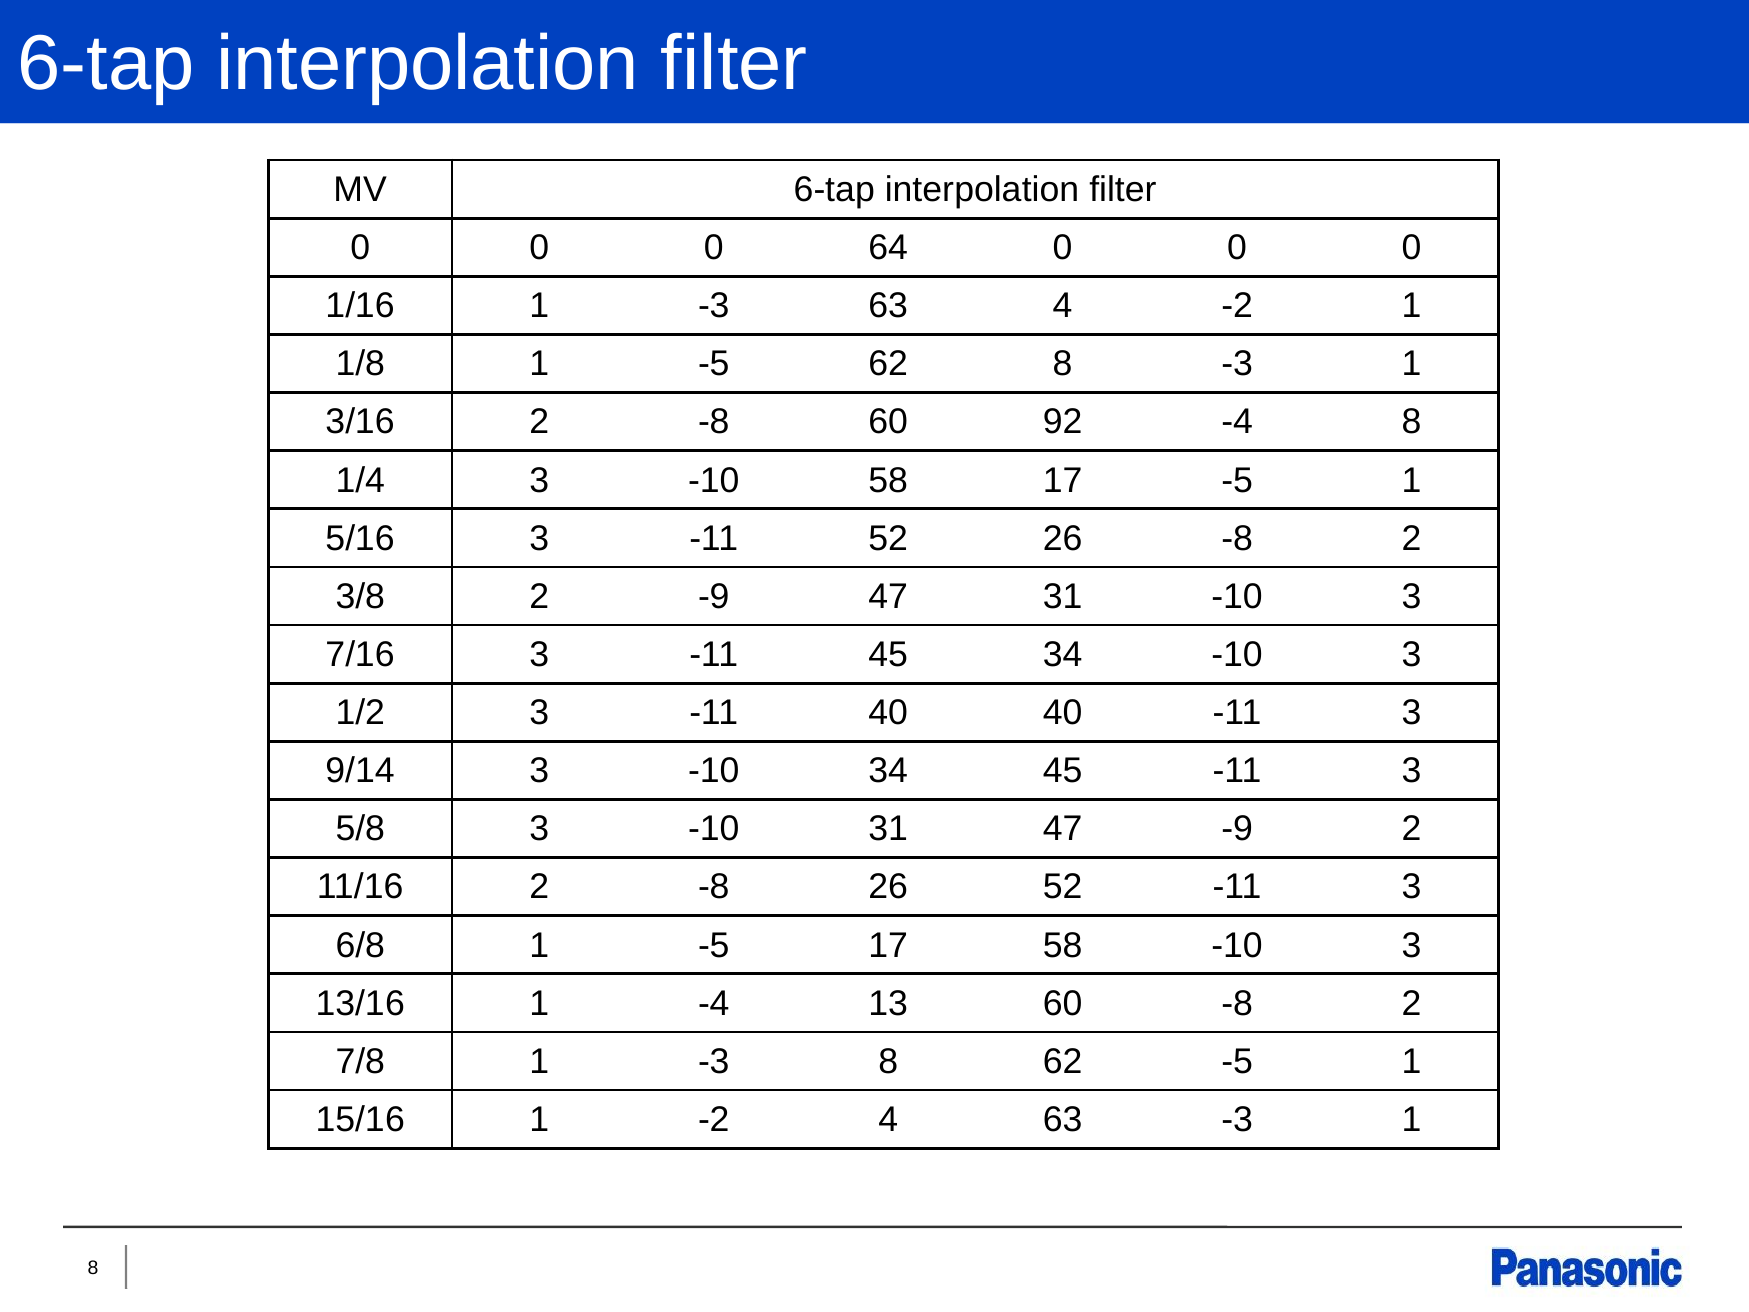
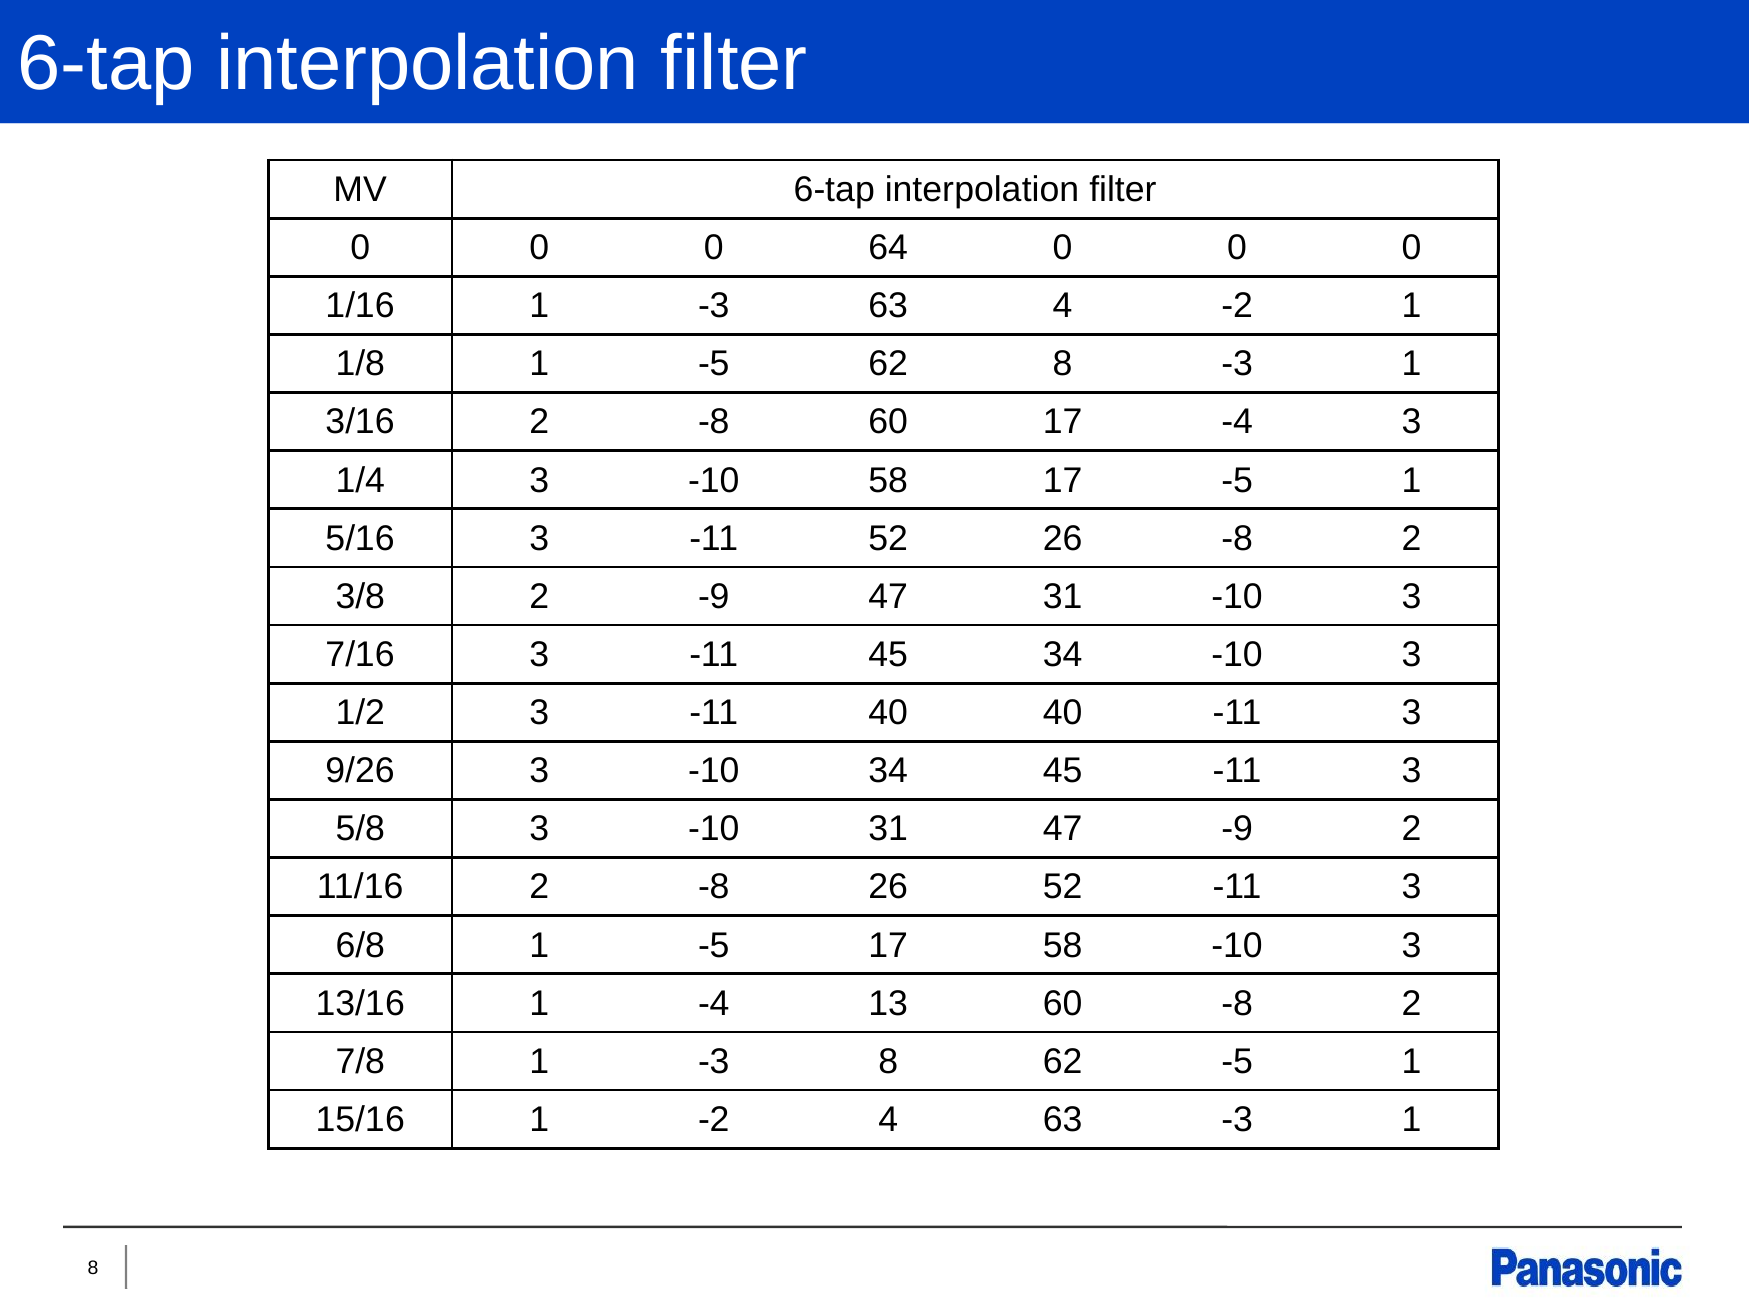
60 92: 92 -> 17
-4 8: 8 -> 3
9/14: 9/14 -> 9/26
